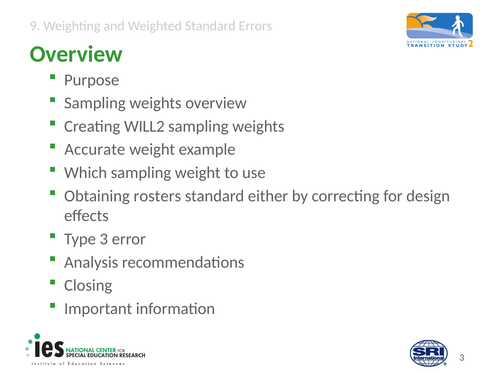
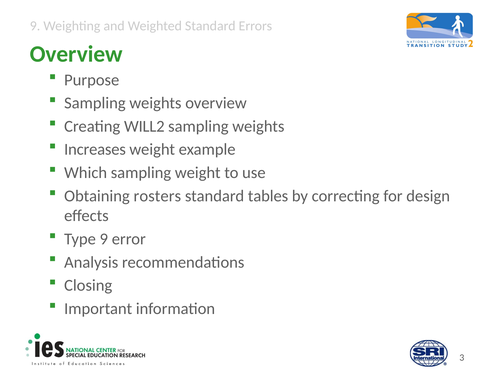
Accurate: Accurate -> Increases
either: either -> tables
Type 3: 3 -> 9
